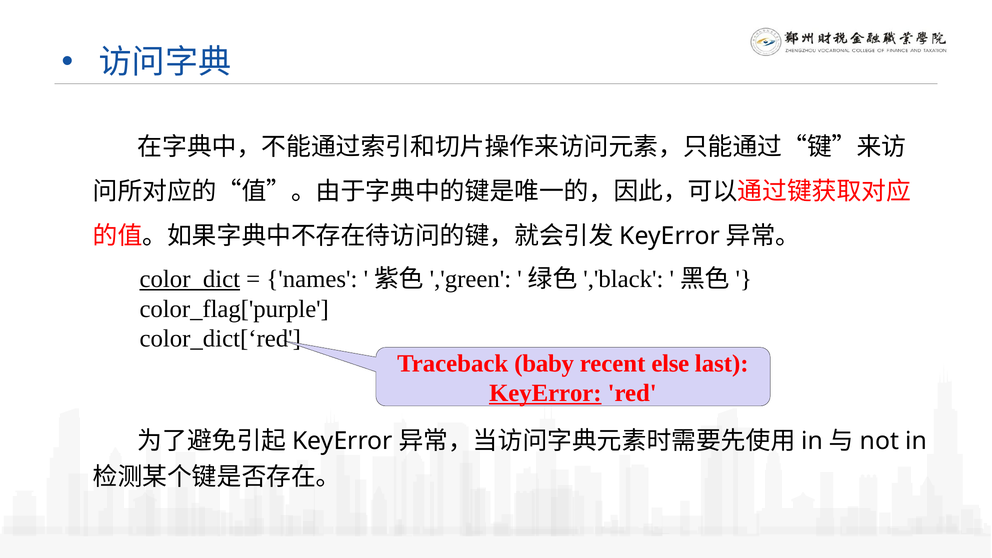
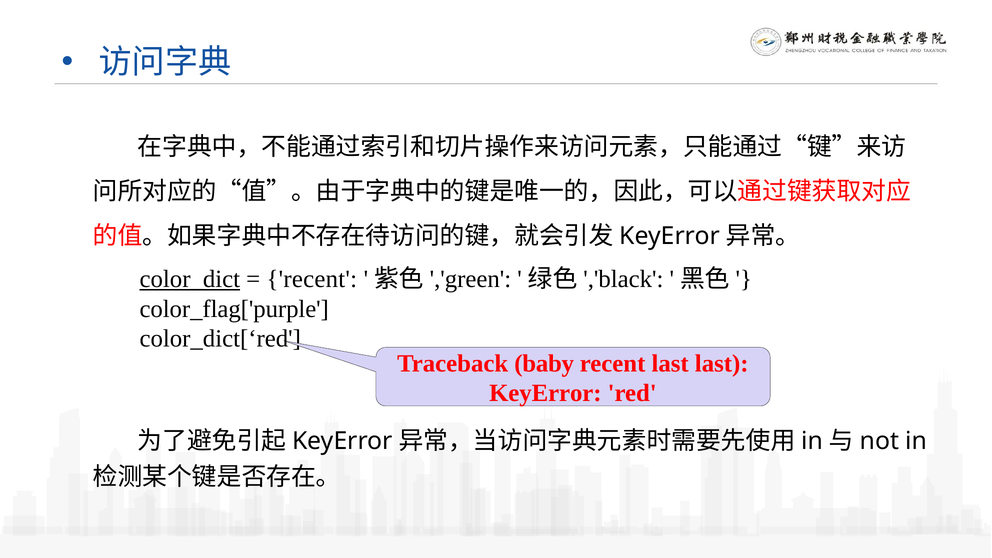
names at (312, 279): names -> recent
recent else: else -> last
KeyError at (545, 393) underline: present -> none
